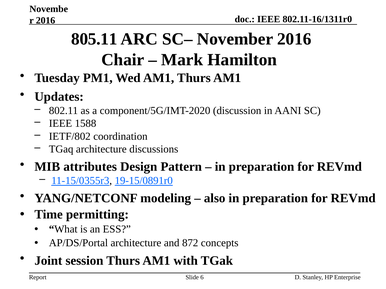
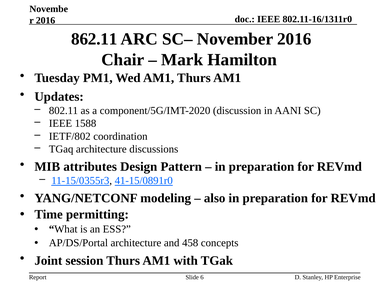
805.11: 805.11 -> 862.11
19-15/0891r0: 19-15/0891r0 -> 41-15/0891r0
872: 872 -> 458
